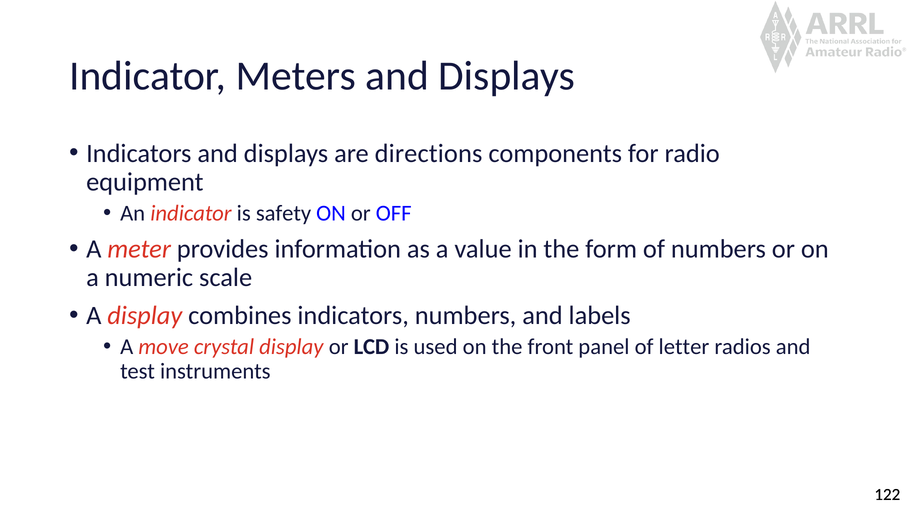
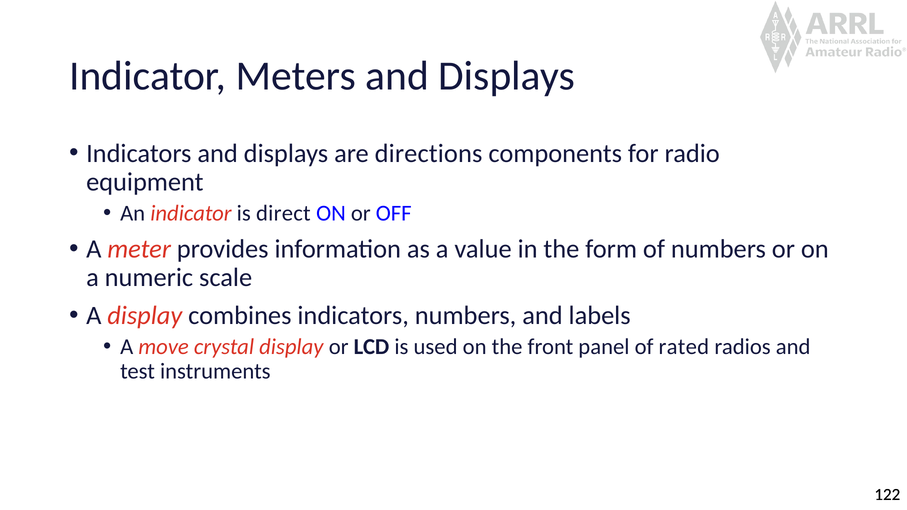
safety: safety -> direct
letter: letter -> rated
